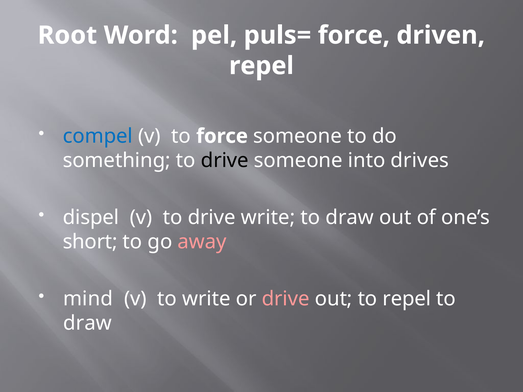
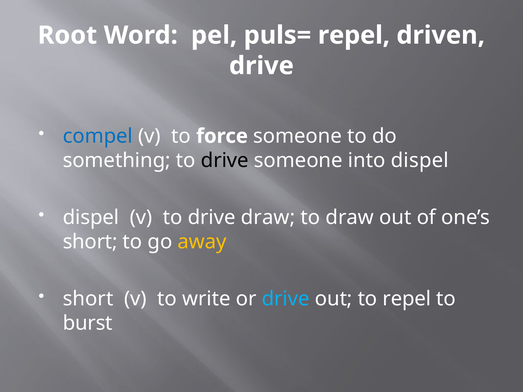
puls= force: force -> repel
repel at (262, 66): repel -> drive
into drives: drives -> dispel
drive write: write -> draw
away colour: pink -> yellow
mind at (88, 299): mind -> short
drive at (286, 299) colour: pink -> light blue
draw at (87, 323): draw -> burst
